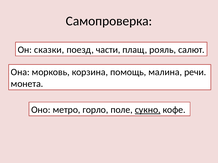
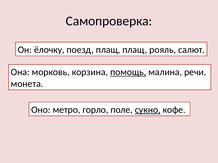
сказки: сказки -> ёлочку
поезд части: части -> плащ
помощь underline: none -> present
